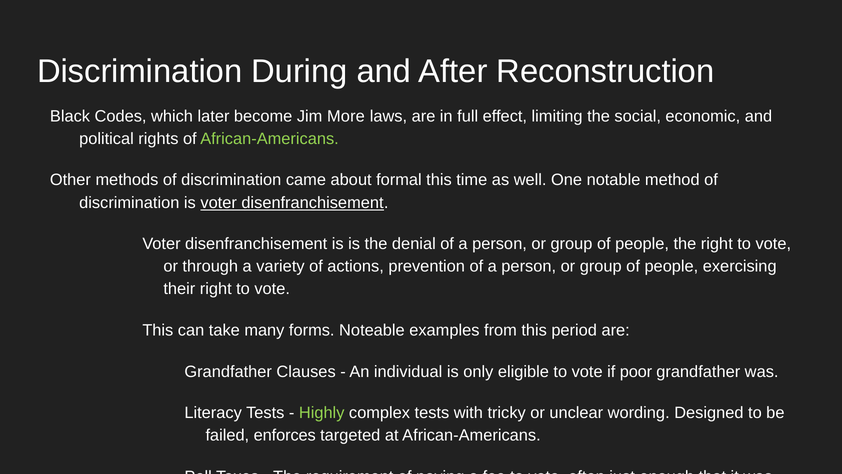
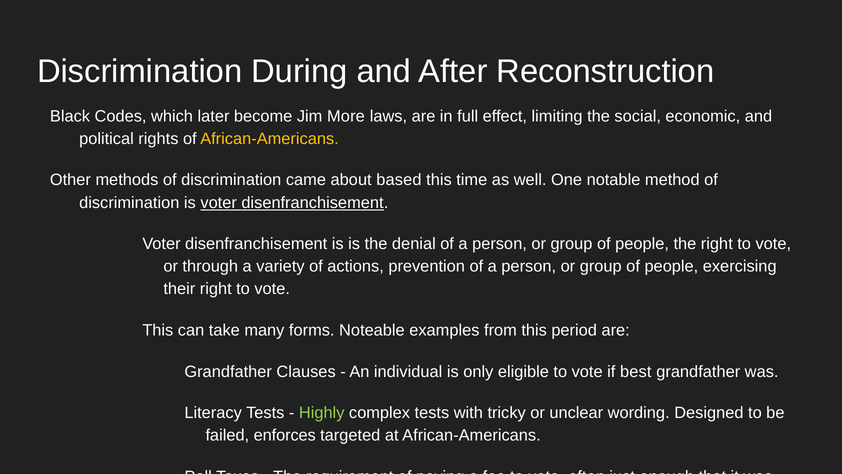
African-Americans at (270, 139) colour: light green -> yellow
about formal: formal -> based
if poor: poor -> best
